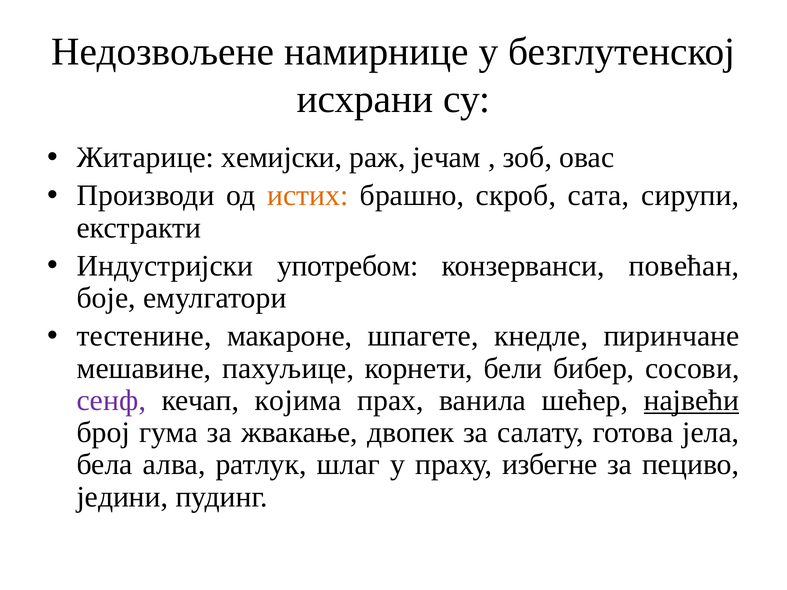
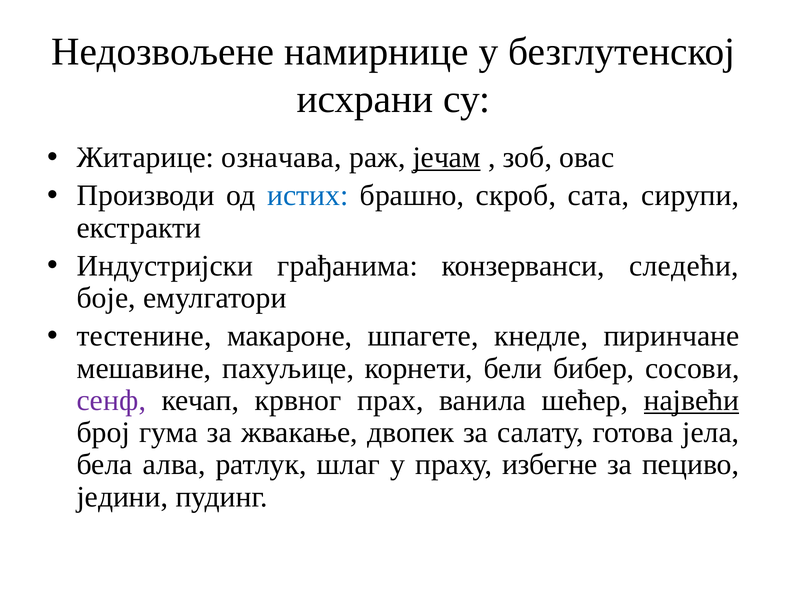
хемијски: хемијски -> означава
јечам underline: none -> present
истих colour: orange -> blue
употребом: употребом -> грађанима
повећан: повећан -> следећи
којима: којима -> крвног
